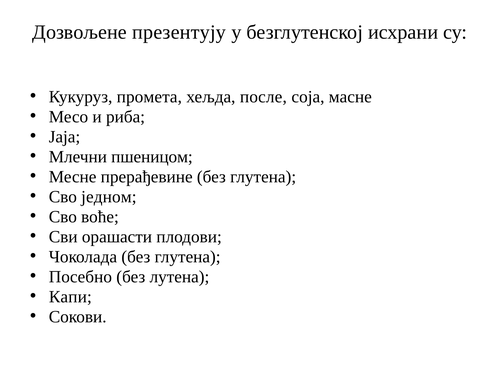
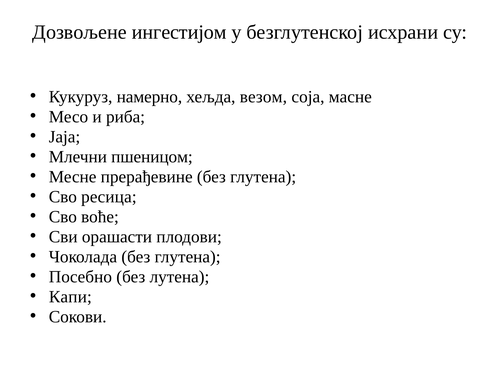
презентују: презентују -> ингестијом
промета: промета -> намерно
после: после -> везом
једном: једном -> ресица
